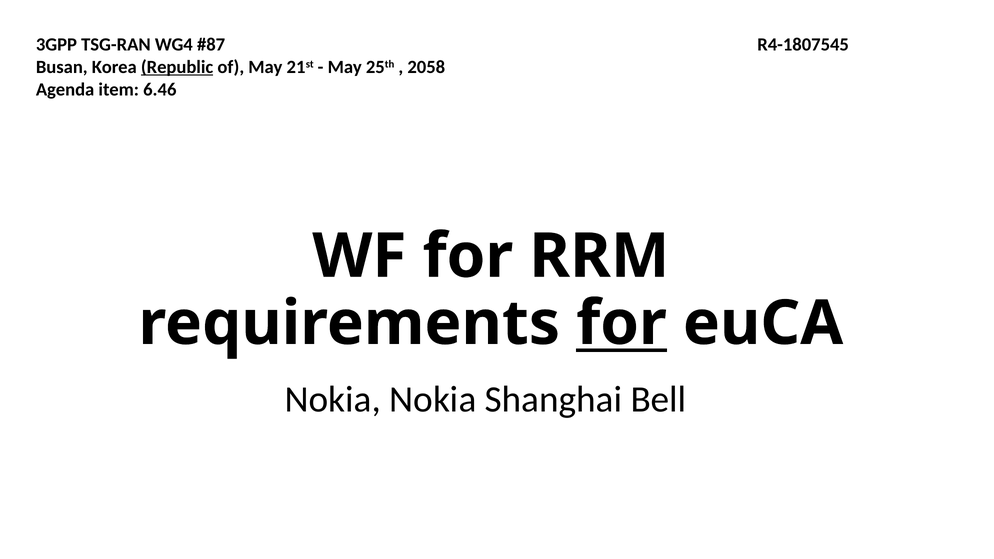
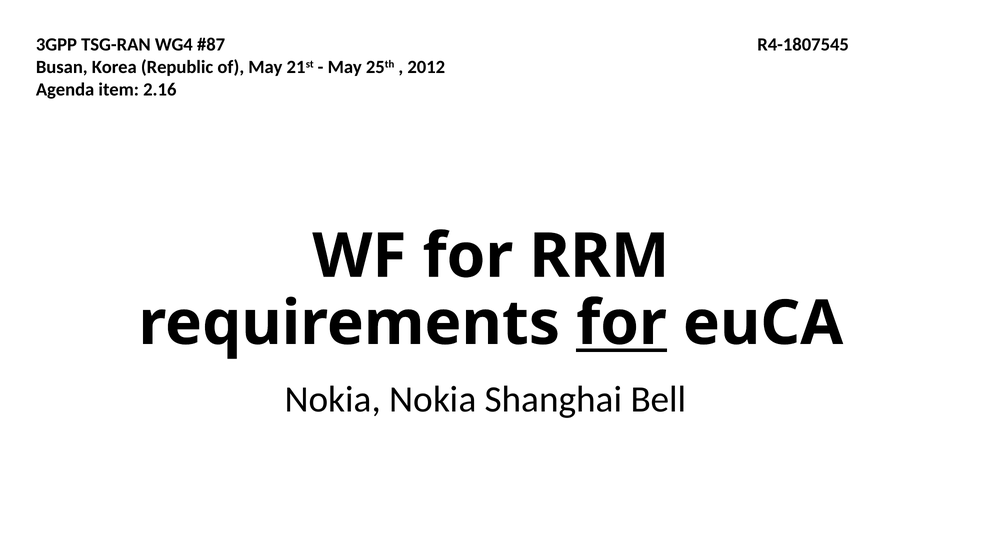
Republic underline: present -> none
2058: 2058 -> 2012
6.46: 6.46 -> 2.16
